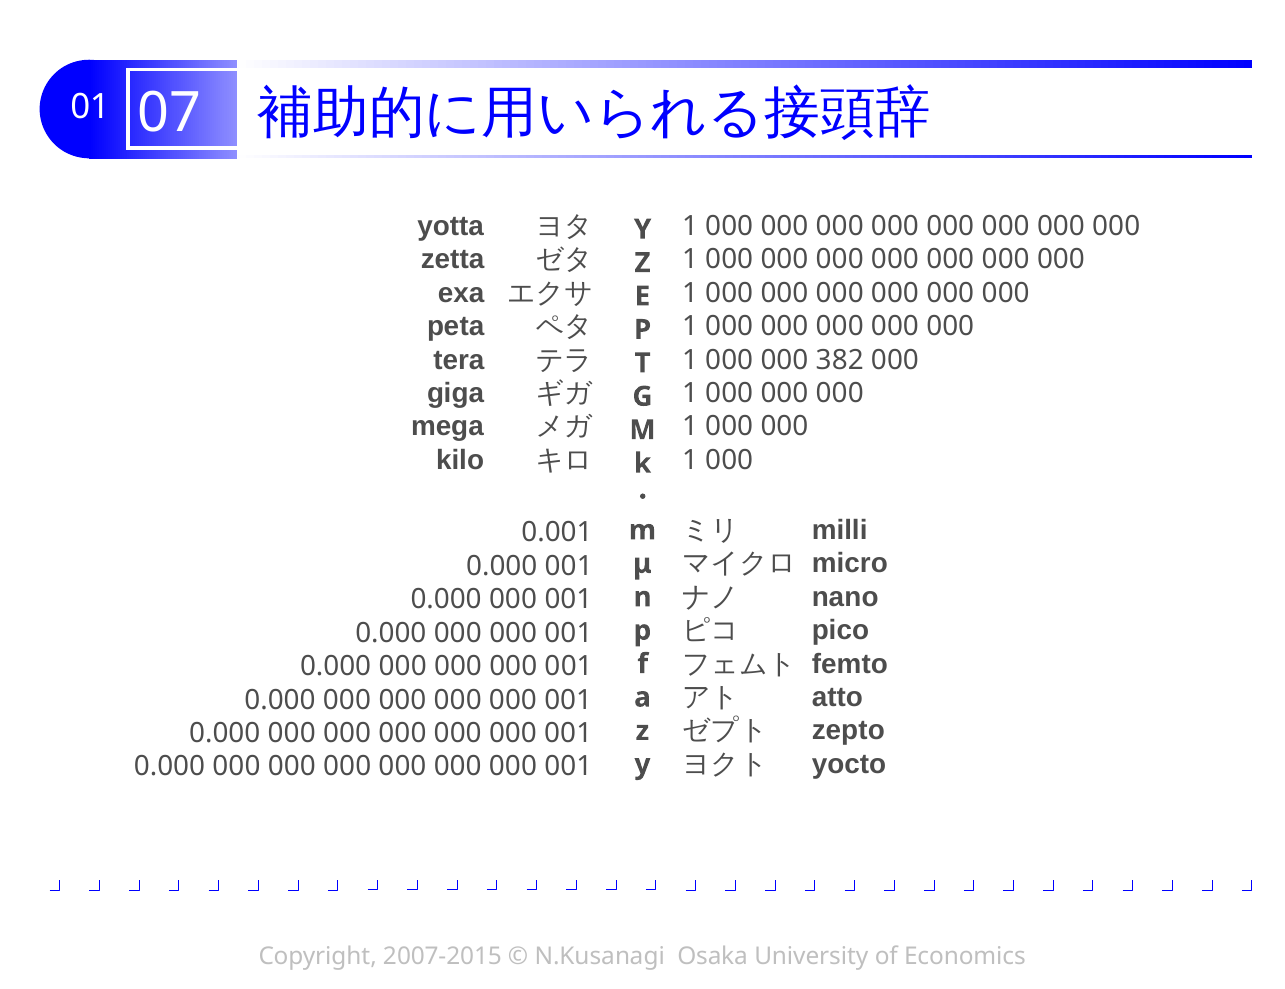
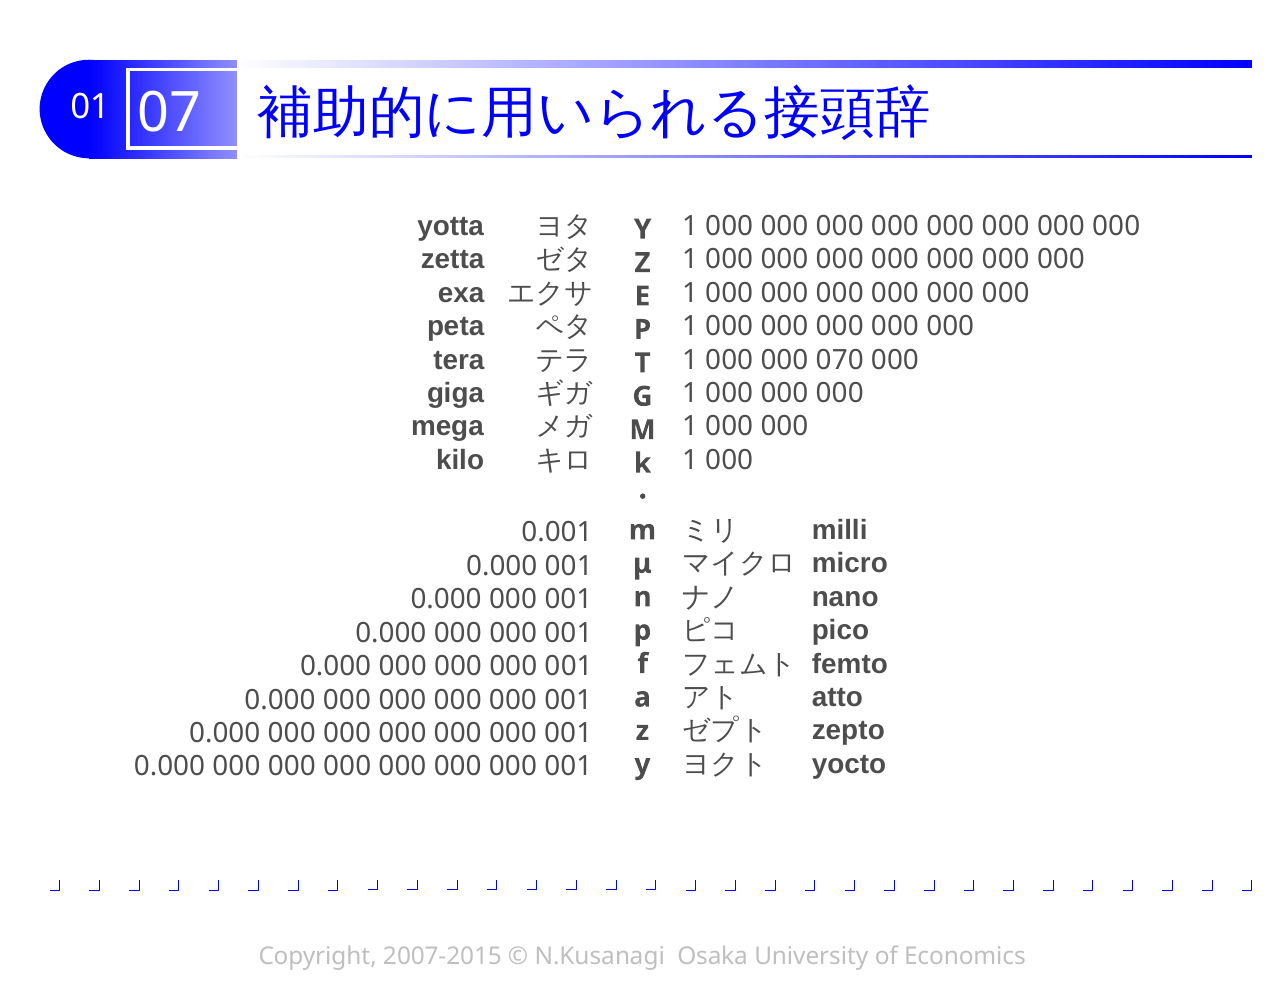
382: 382 -> 070
